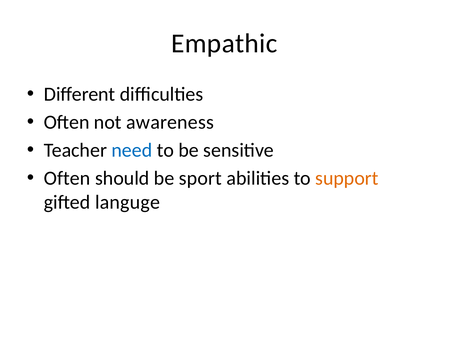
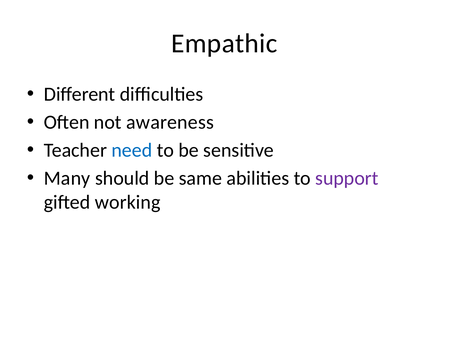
Often at (67, 178): Often -> Many
sport: sport -> same
support colour: orange -> purple
languge: languge -> working
